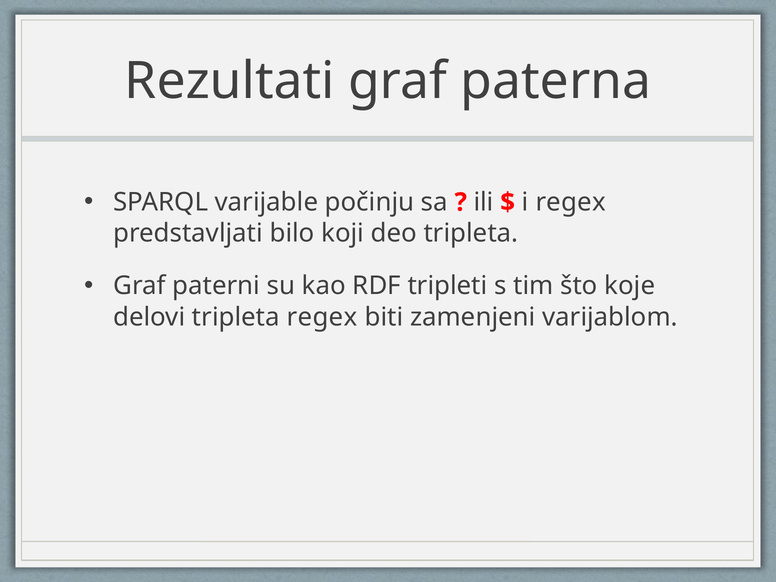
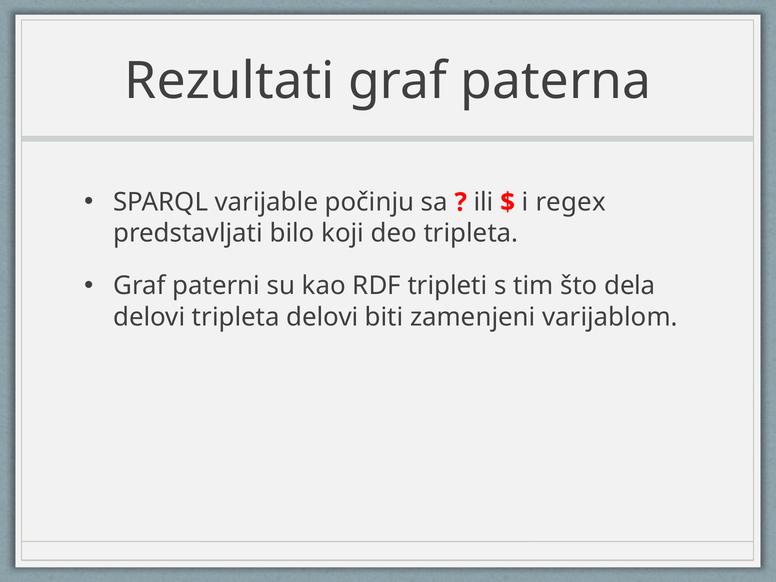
koje: koje -> dela
tripleta regex: regex -> delovi
